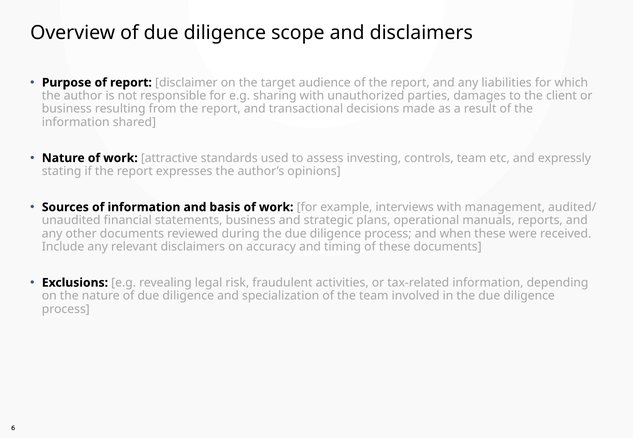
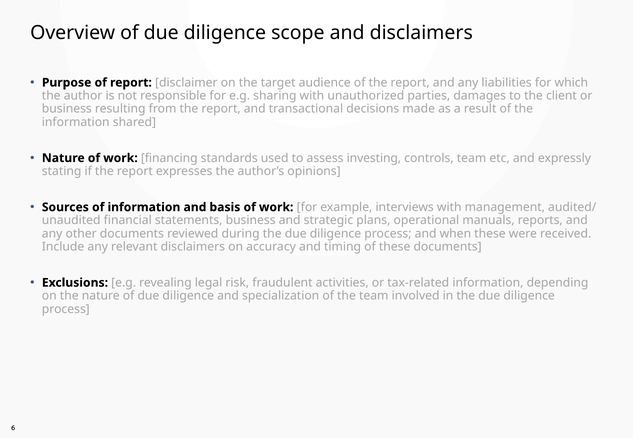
attractive: attractive -> financing
